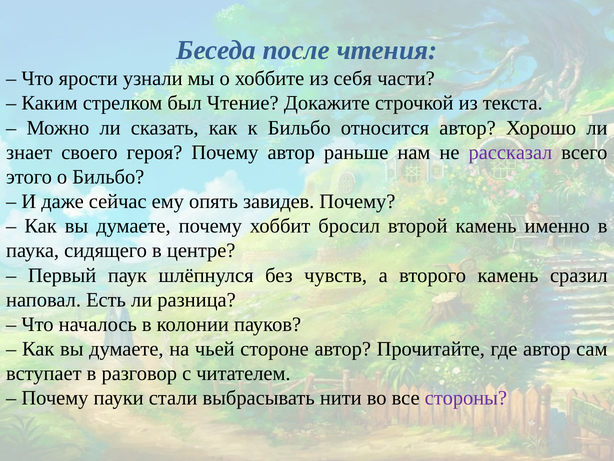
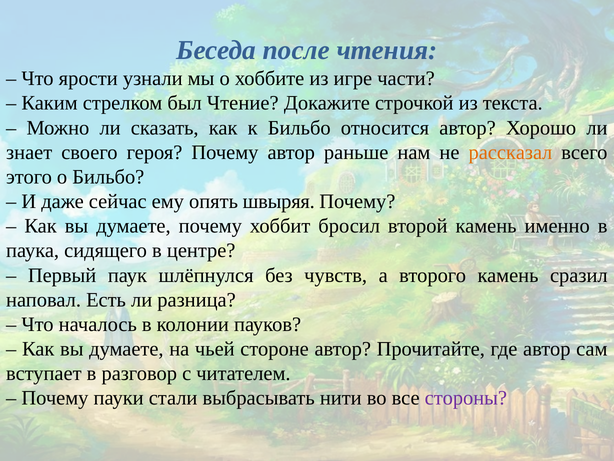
себя: себя -> игре
рассказал colour: purple -> orange
завидев: завидев -> швыряя
